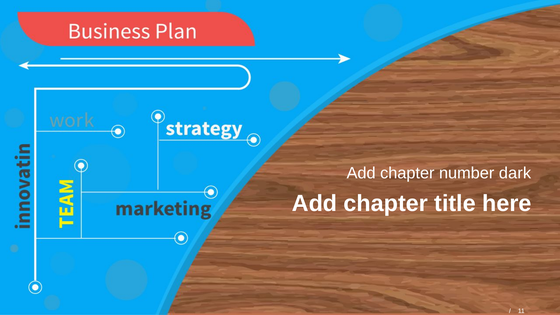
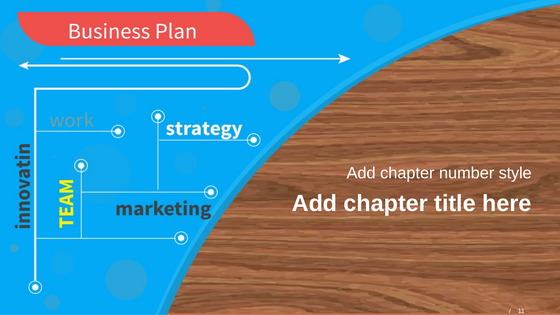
dark: dark -> style
